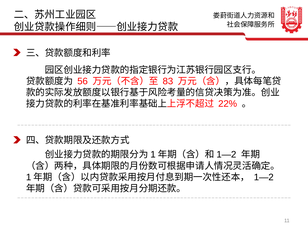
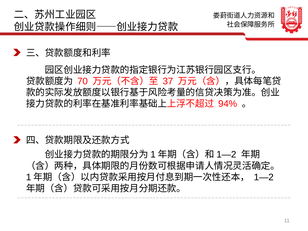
56: 56 -> 70
83: 83 -> 37
22%: 22% -> 94%
